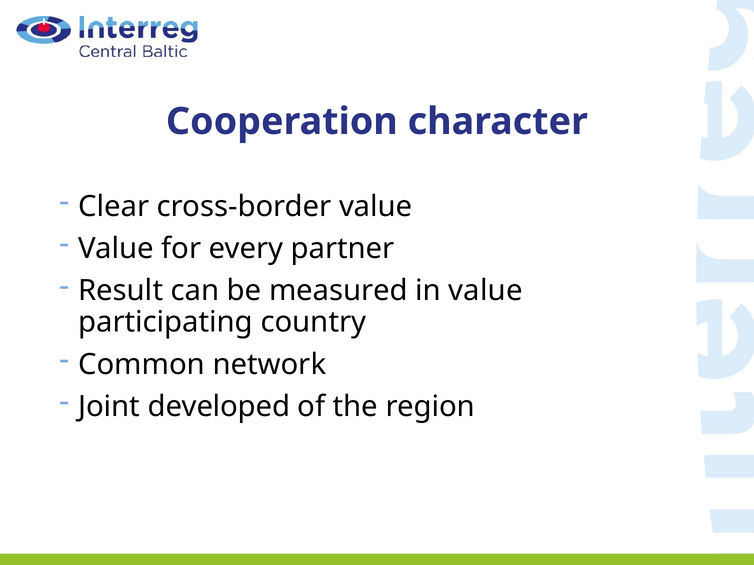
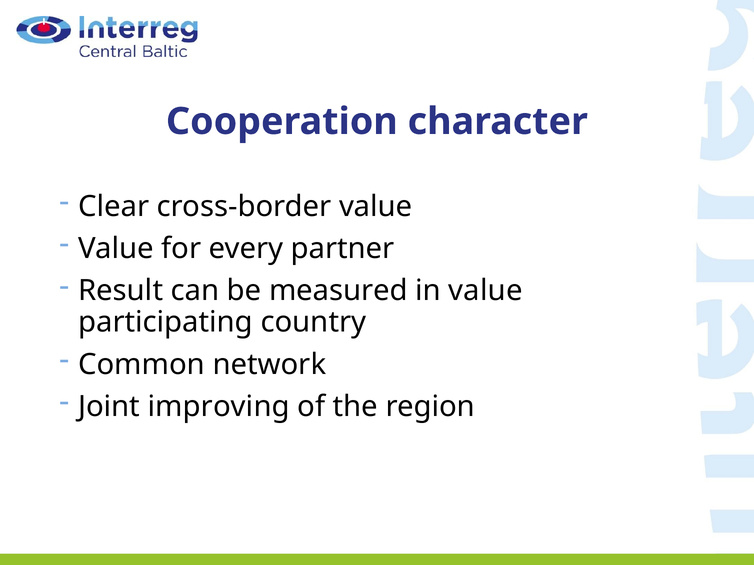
developed: developed -> improving
